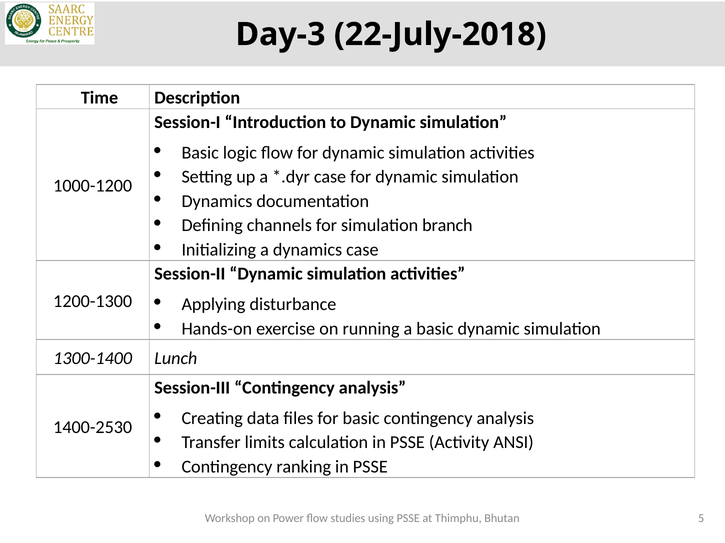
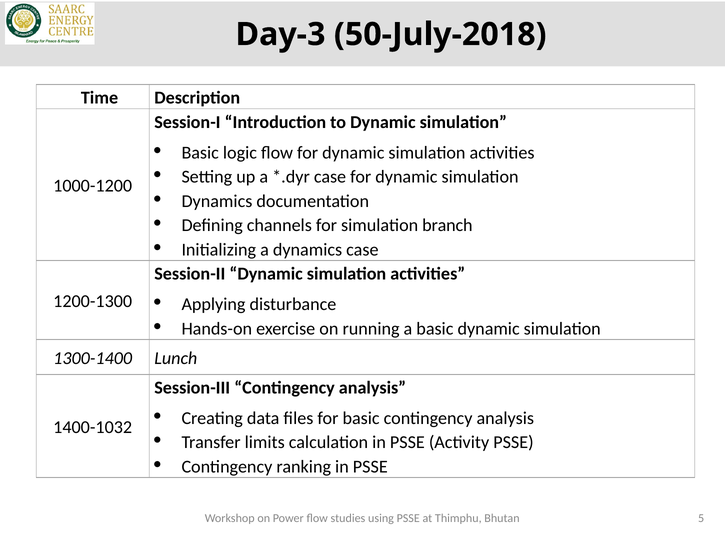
22-July-2018: 22-July-2018 -> 50-July-2018
1400-2530: 1400-2530 -> 1400-1032
Activity ANSI: ANSI -> PSSE
